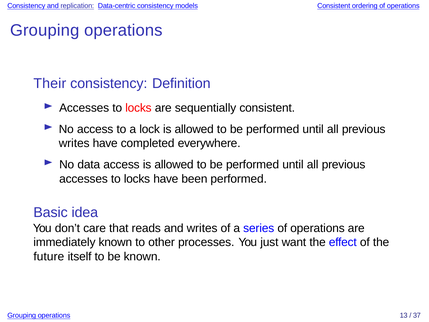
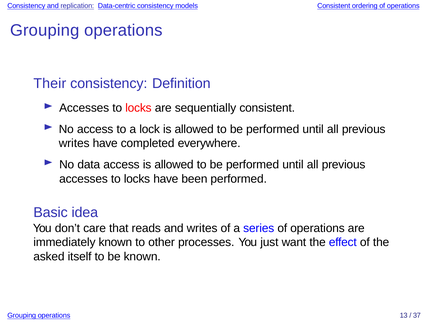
future: future -> asked
